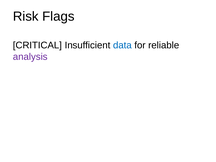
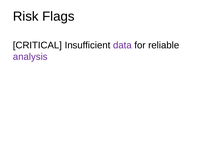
data colour: blue -> purple
